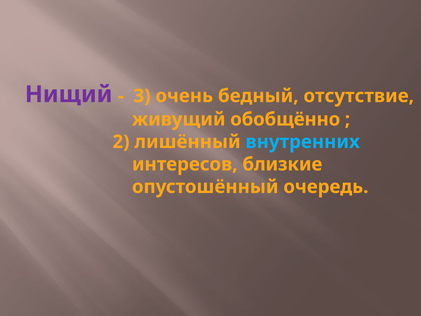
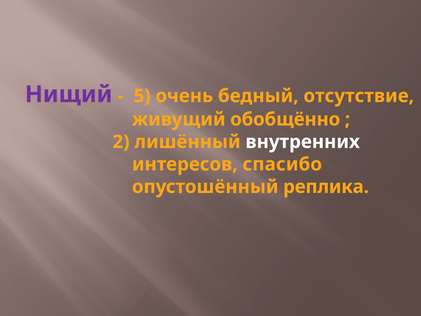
3: 3 -> 5
внутренних colour: light blue -> white
близкие: близкие -> спасибо
очередь: очередь -> реплика
